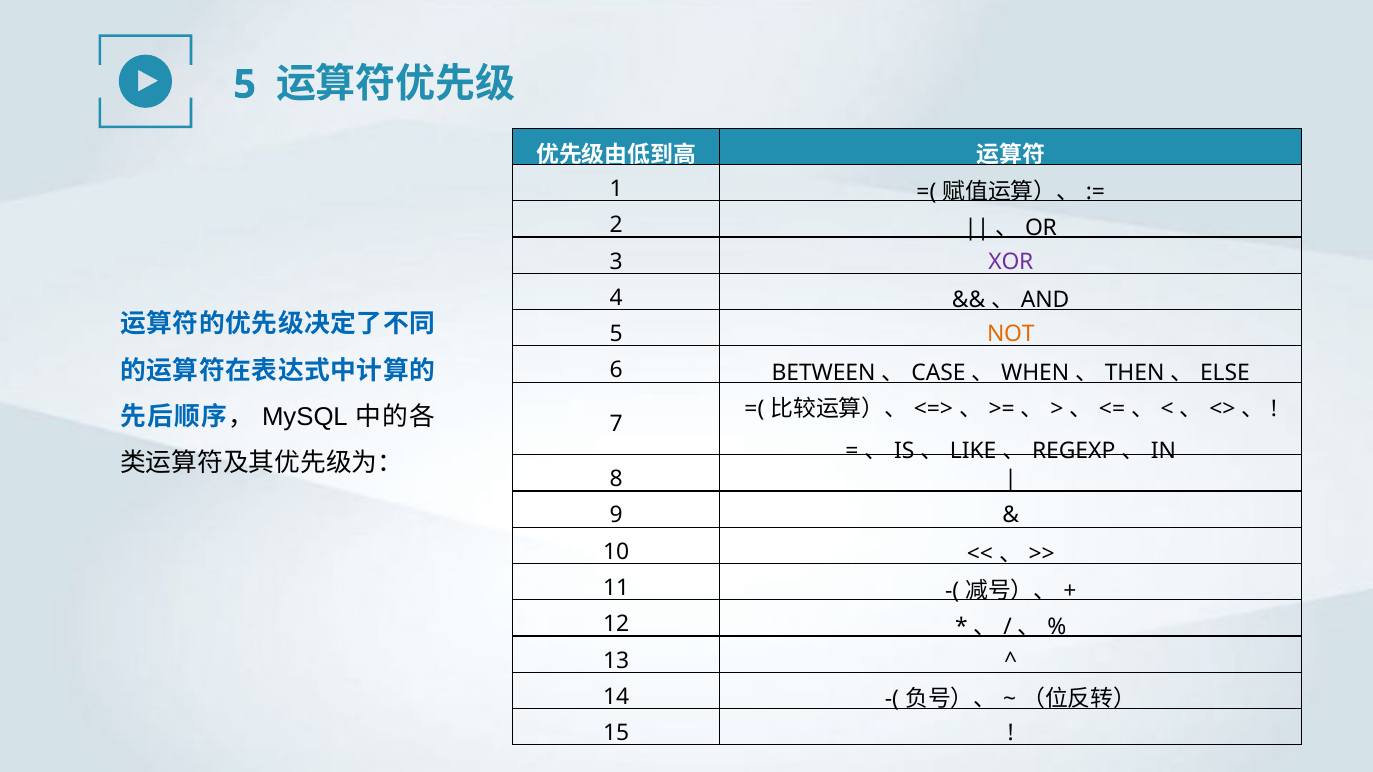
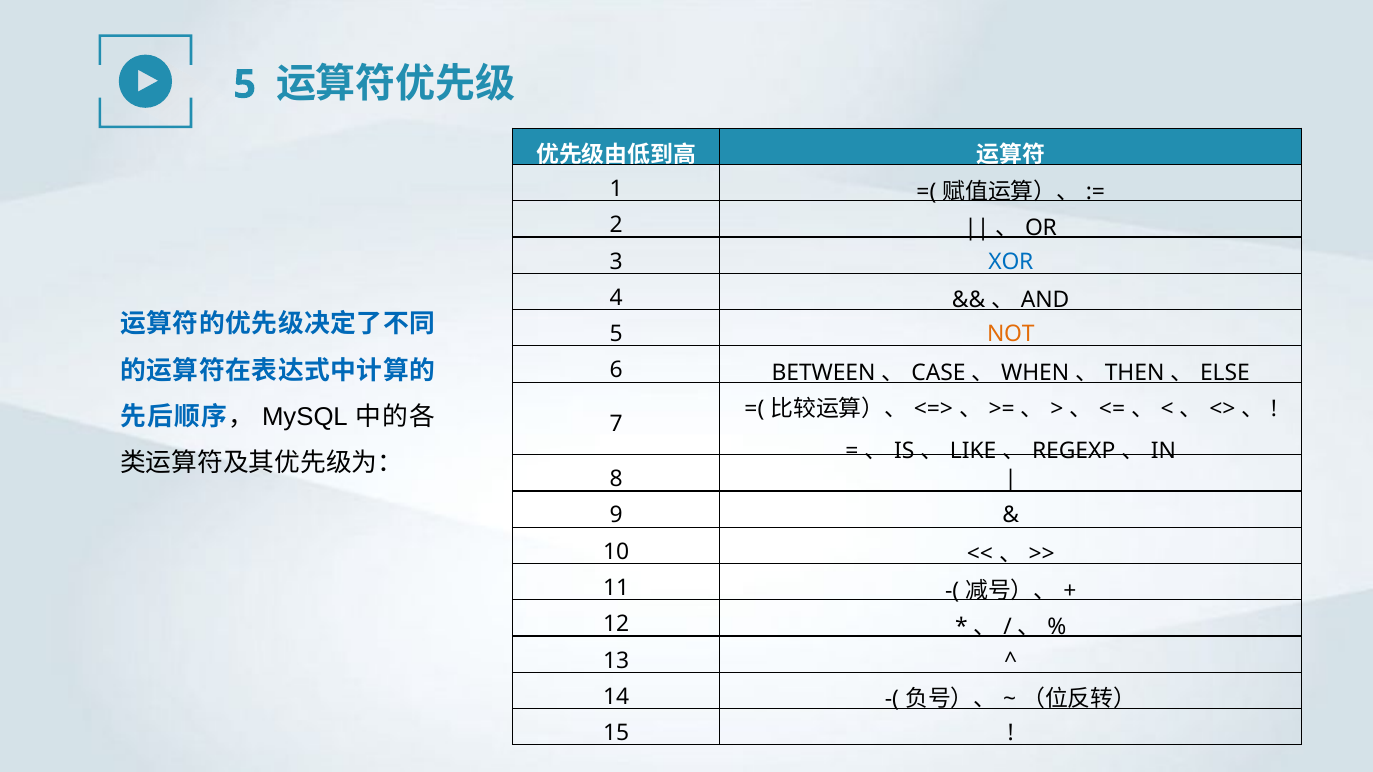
XOR colour: purple -> blue
